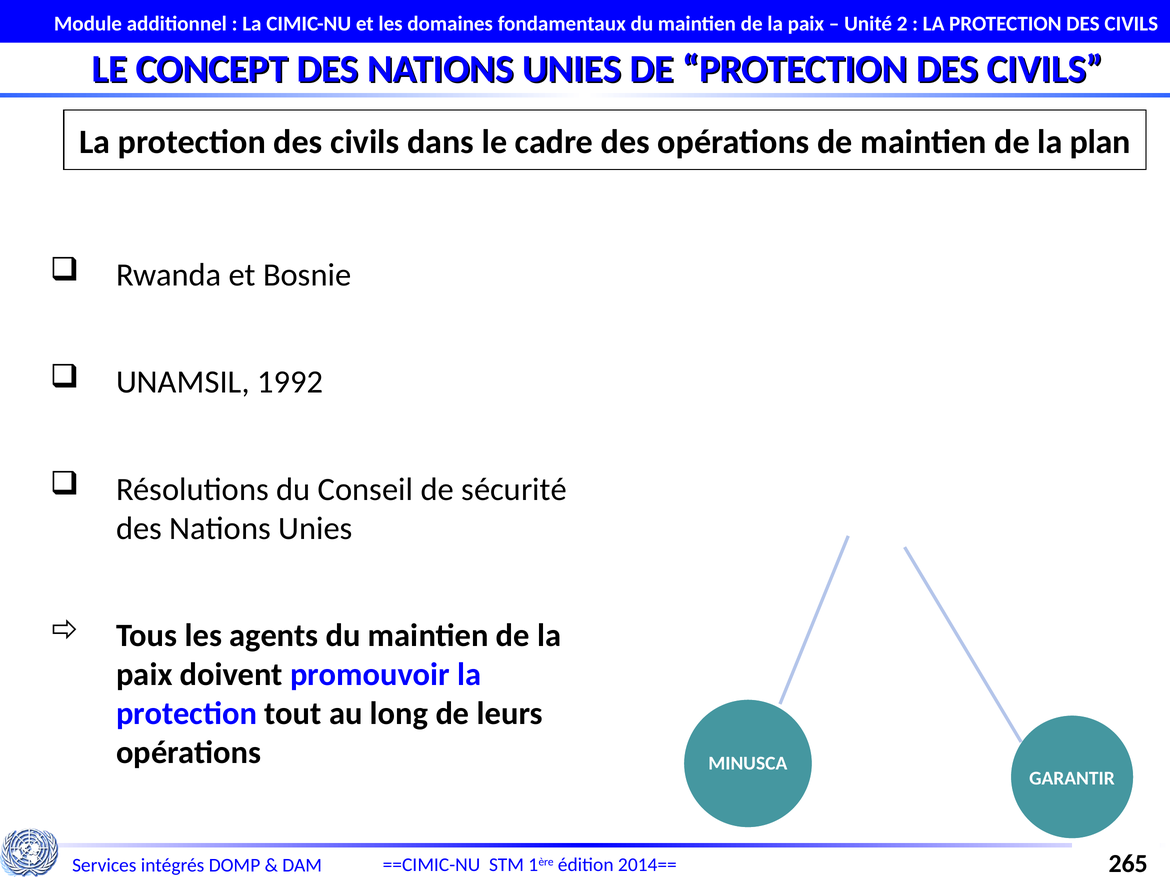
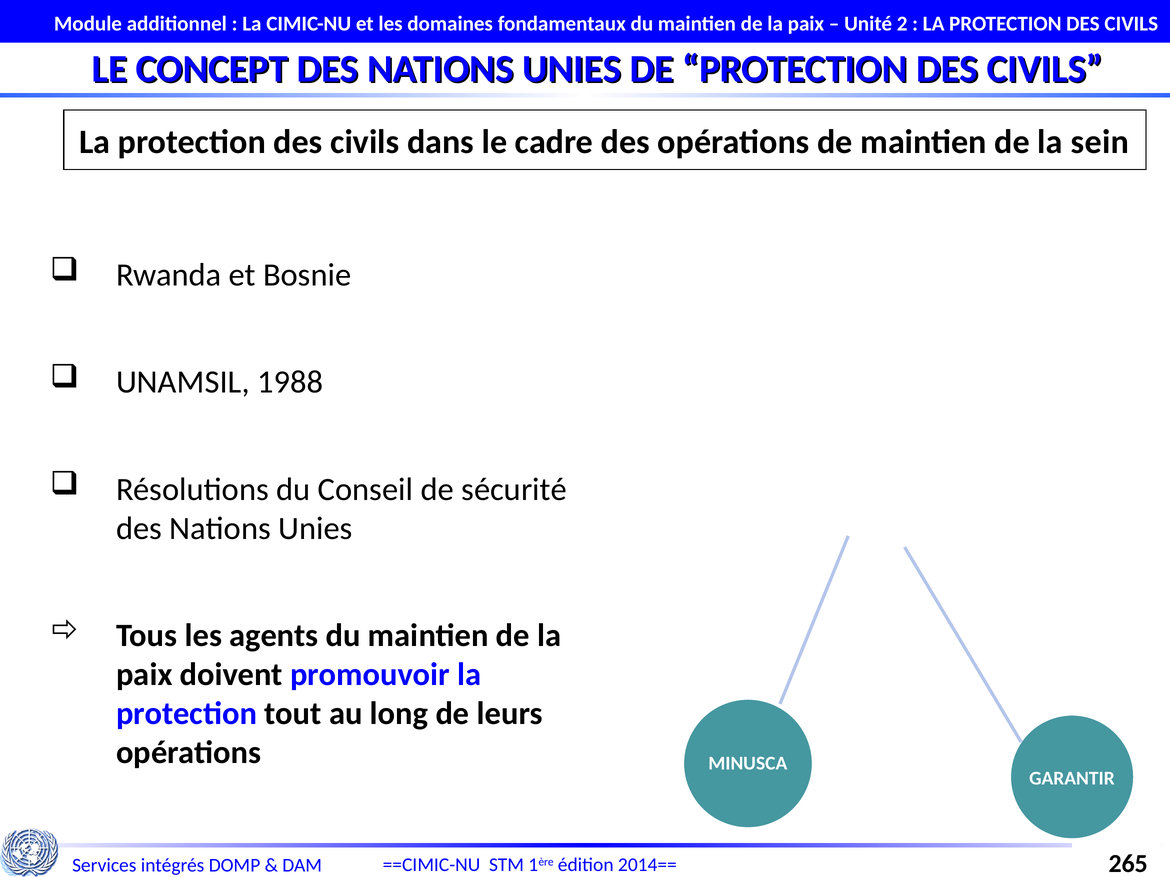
plan: plan -> sein
1992: 1992 -> 1988
